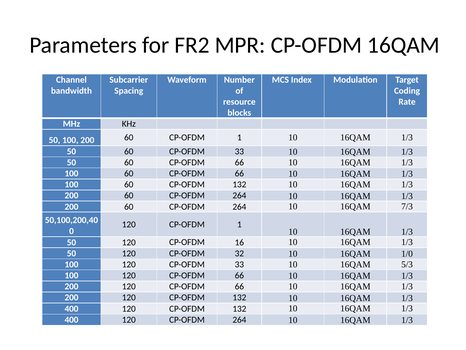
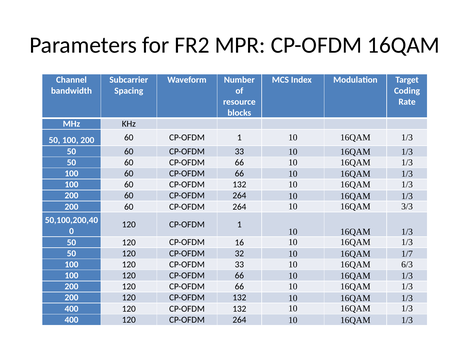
7/3: 7/3 -> 3/3
1/0: 1/0 -> 1/7
5/3: 5/3 -> 6/3
